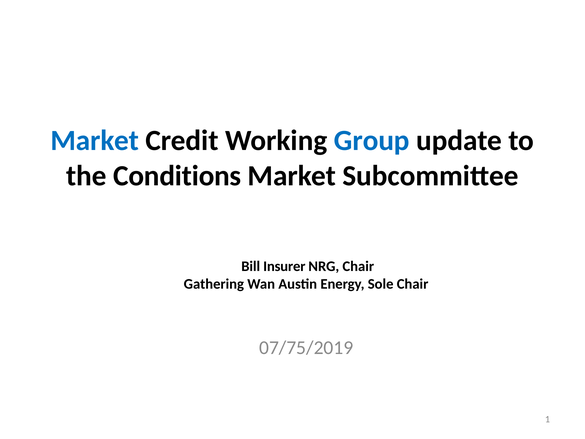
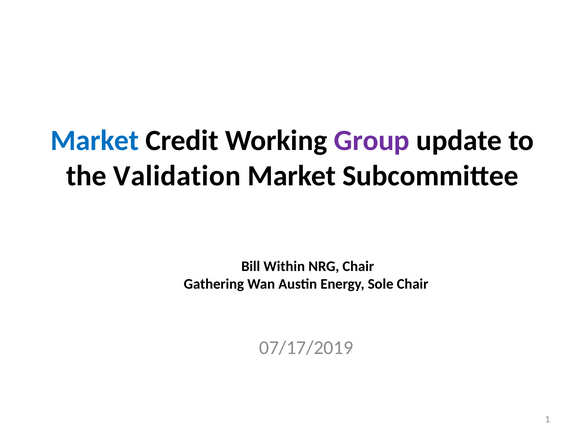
Group colour: blue -> purple
Conditions: Conditions -> Validation
Insurer: Insurer -> Within
07/75/2019: 07/75/2019 -> 07/17/2019
